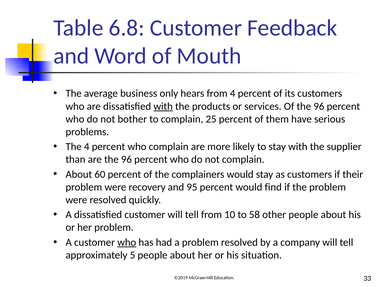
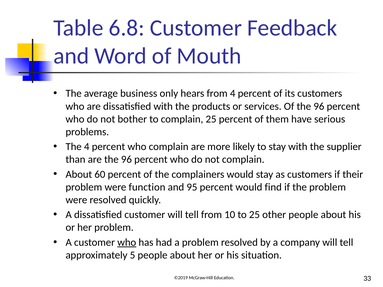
with at (163, 106) underline: present -> none
recovery: recovery -> function
to 58: 58 -> 25
